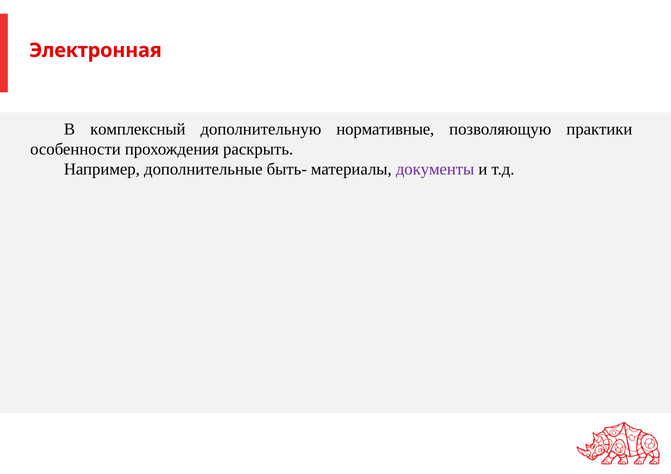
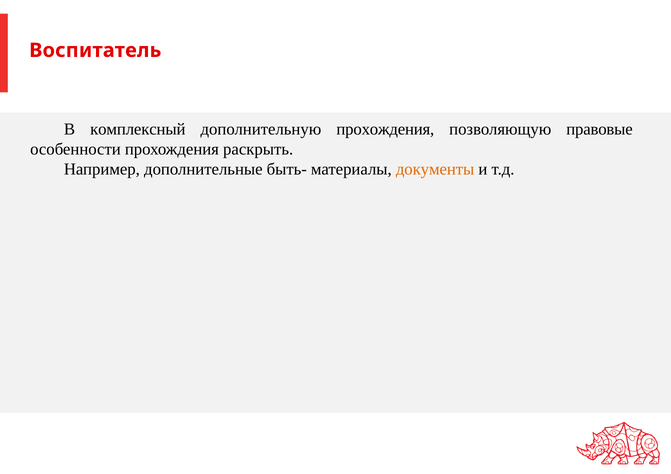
Электронная: Электронная -> Воспитатель
дополнительную нормативные: нормативные -> прохождения
практики: практики -> правовые
документы colour: purple -> orange
